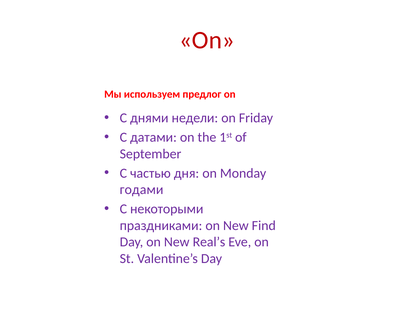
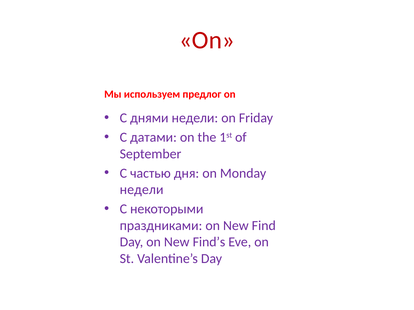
годами at (142, 190): годами -> недели
Real’s: Real’s -> Find’s
